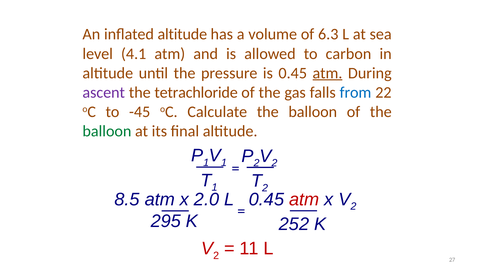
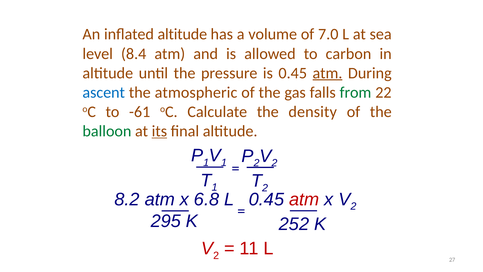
6.3: 6.3 -> 7.0
4.1: 4.1 -> 8.4
ascent colour: purple -> blue
tetrachloride: tetrachloride -> atmospheric
from colour: blue -> green
-45: -45 -> -61
Calculate the balloon: balloon -> density
its underline: none -> present
8.5: 8.5 -> 8.2
2.0: 2.0 -> 6.8
